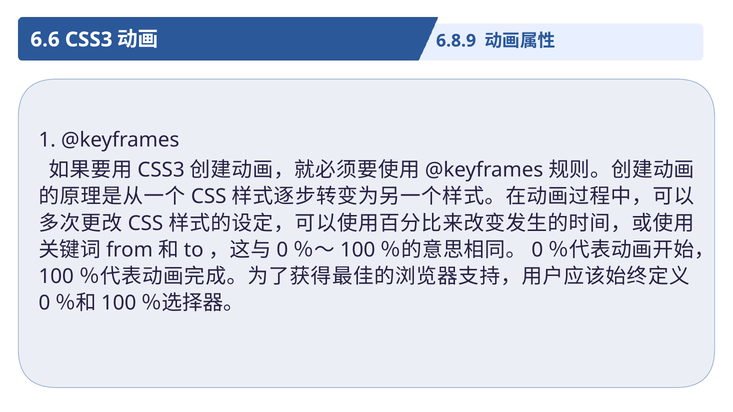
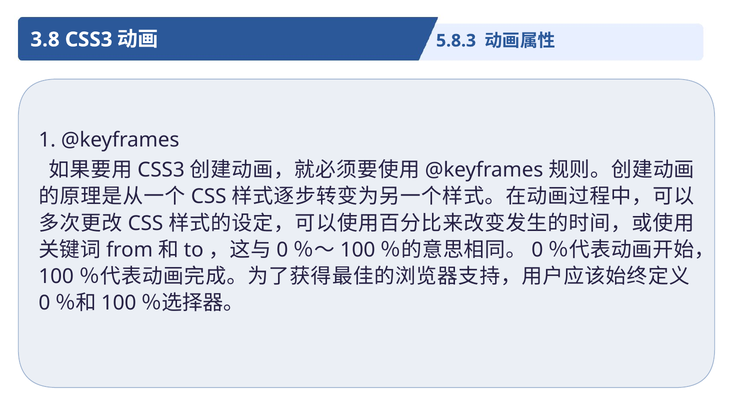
6.6: 6.6 -> 3.8
6.8.9: 6.8.9 -> 5.8.3
